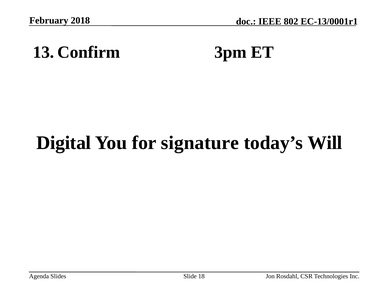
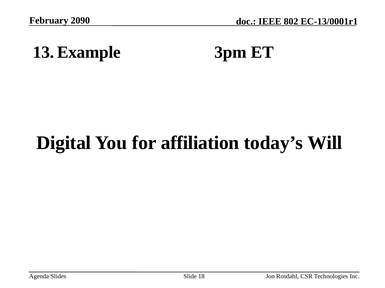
2018: 2018 -> 2090
Confirm: Confirm -> Example
signature: signature -> affiliation
